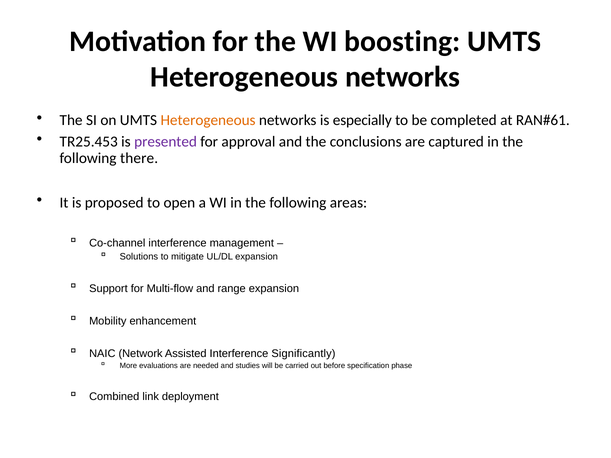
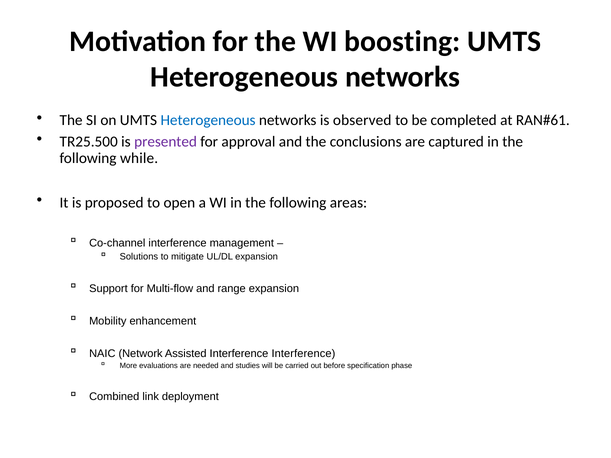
Heterogeneous at (208, 120) colour: orange -> blue
especially: especially -> observed
TR25.453: TR25.453 -> TR25.500
there: there -> while
Interference Significantly: Significantly -> Interference
